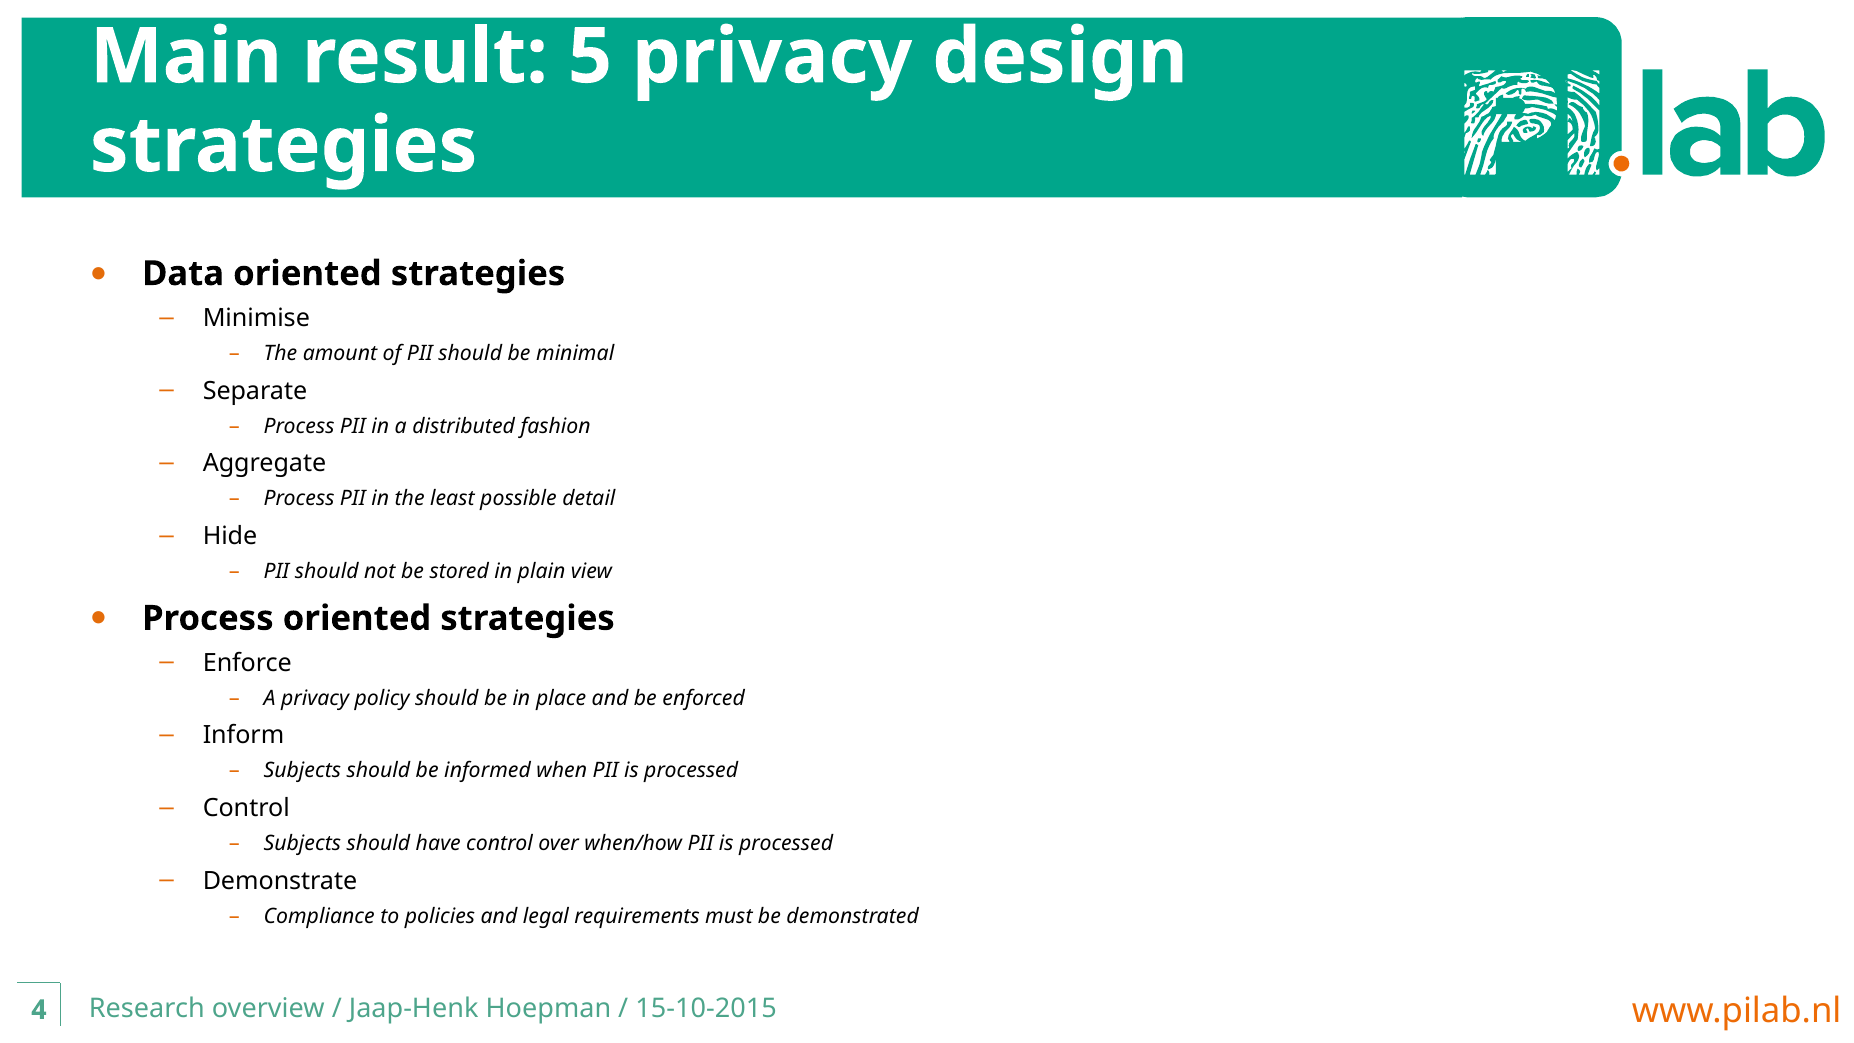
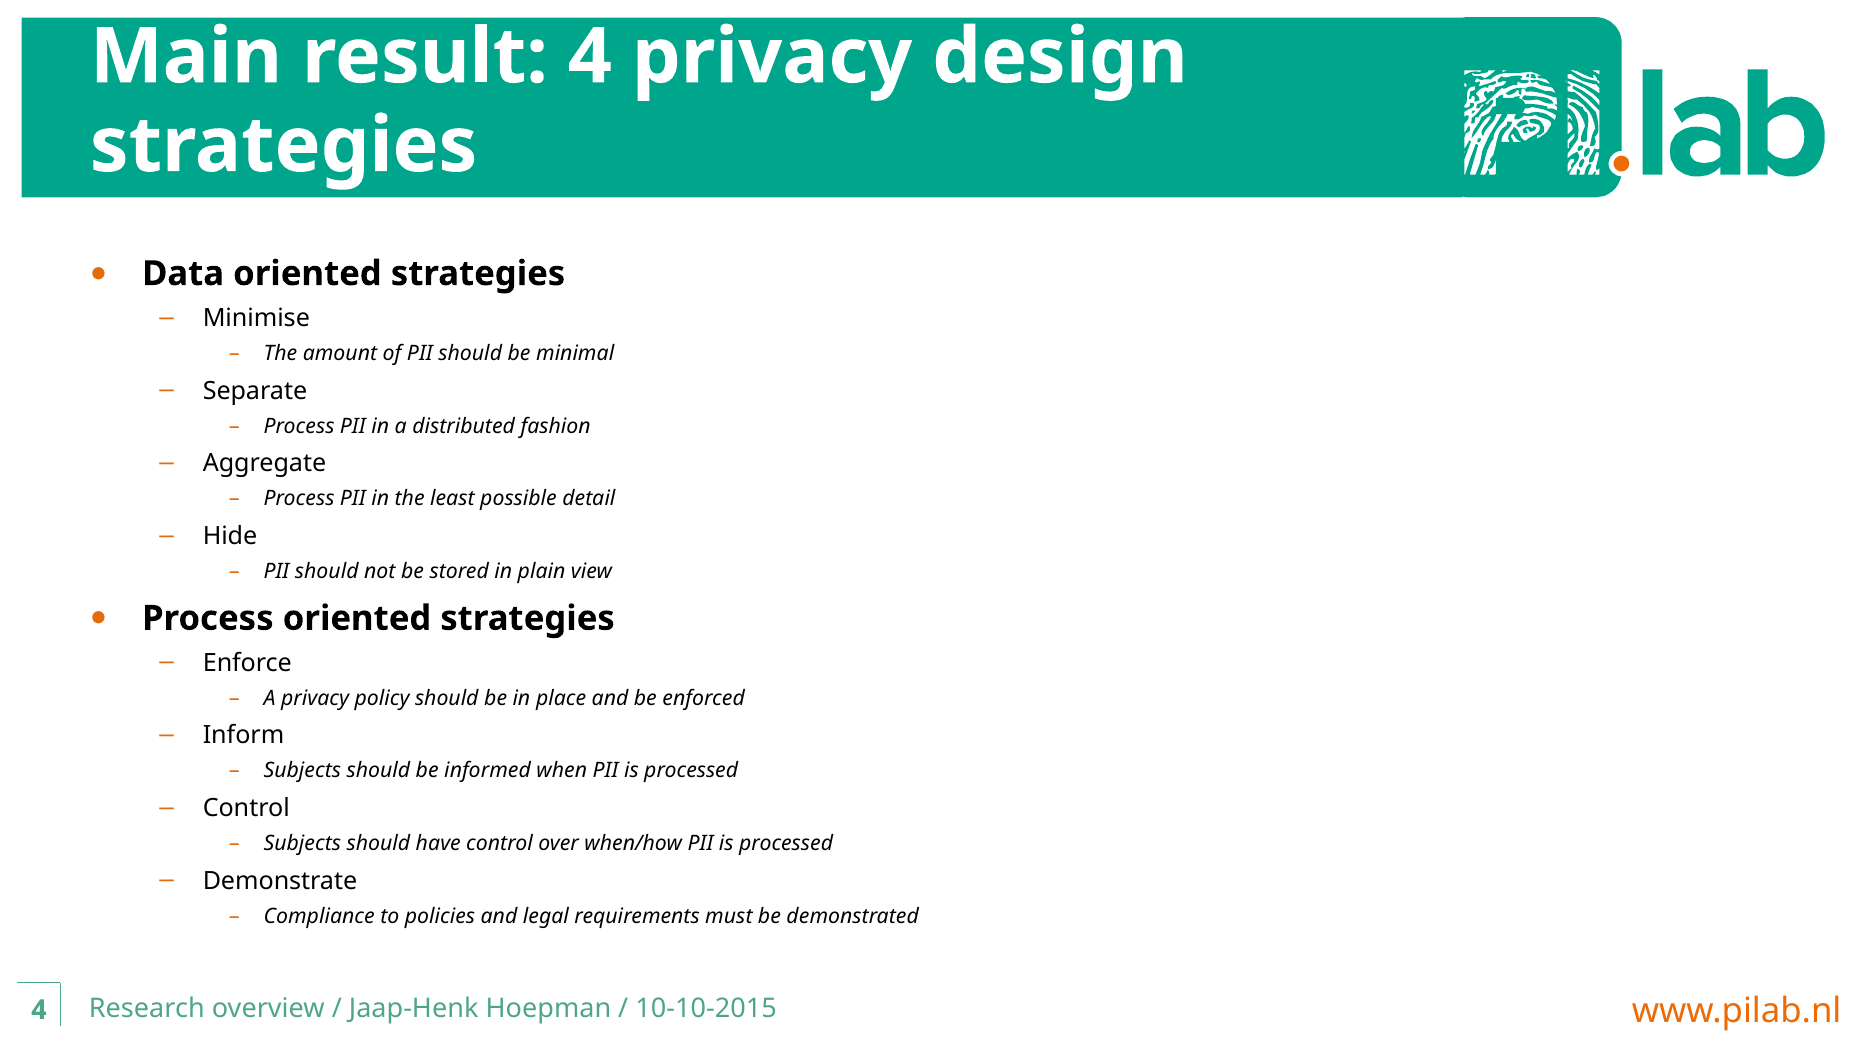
result 5: 5 -> 4
15-10-2015: 15-10-2015 -> 10-10-2015
